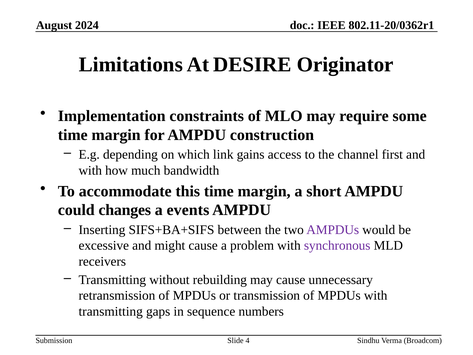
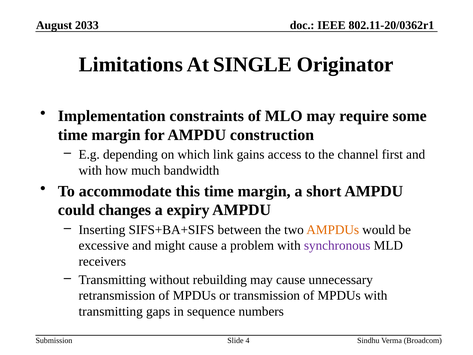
2024: 2024 -> 2033
DESIRE: DESIRE -> SINGLE
events: events -> expiry
AMPDUs colour: purple -> orange
